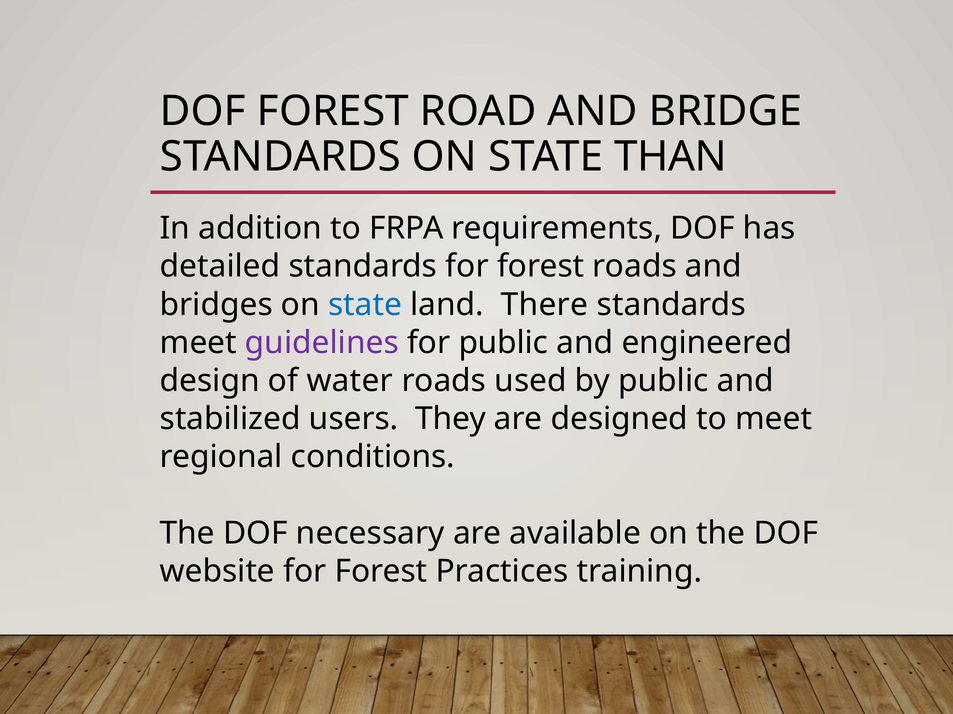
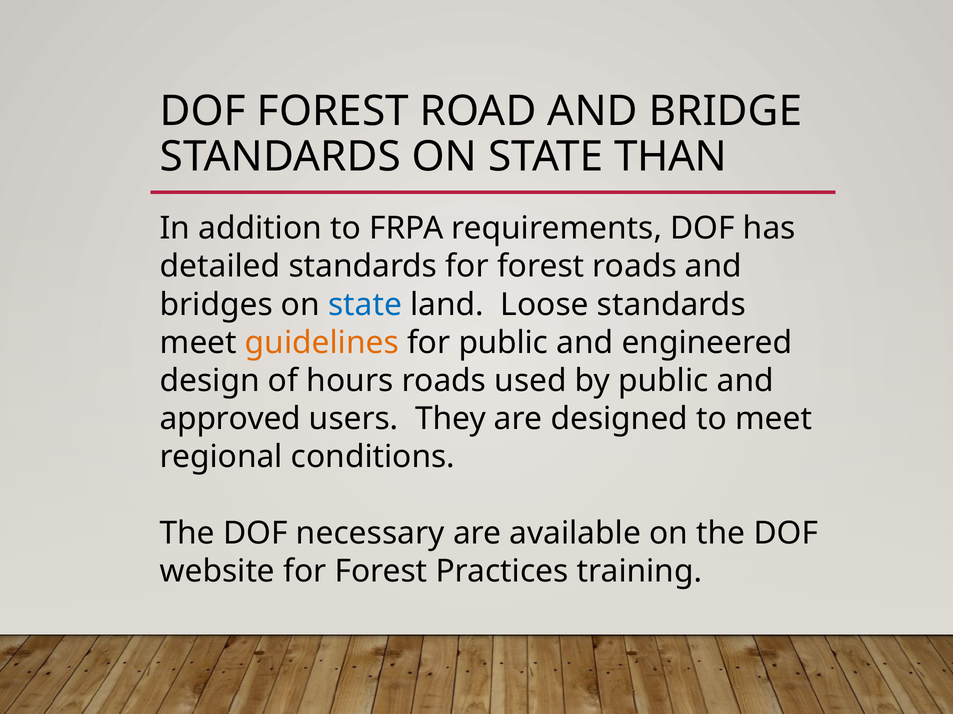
There: There -> Loose
guidelines colour: purple -> orange
water: water -> hours
stabilized: stabilized -> approved
